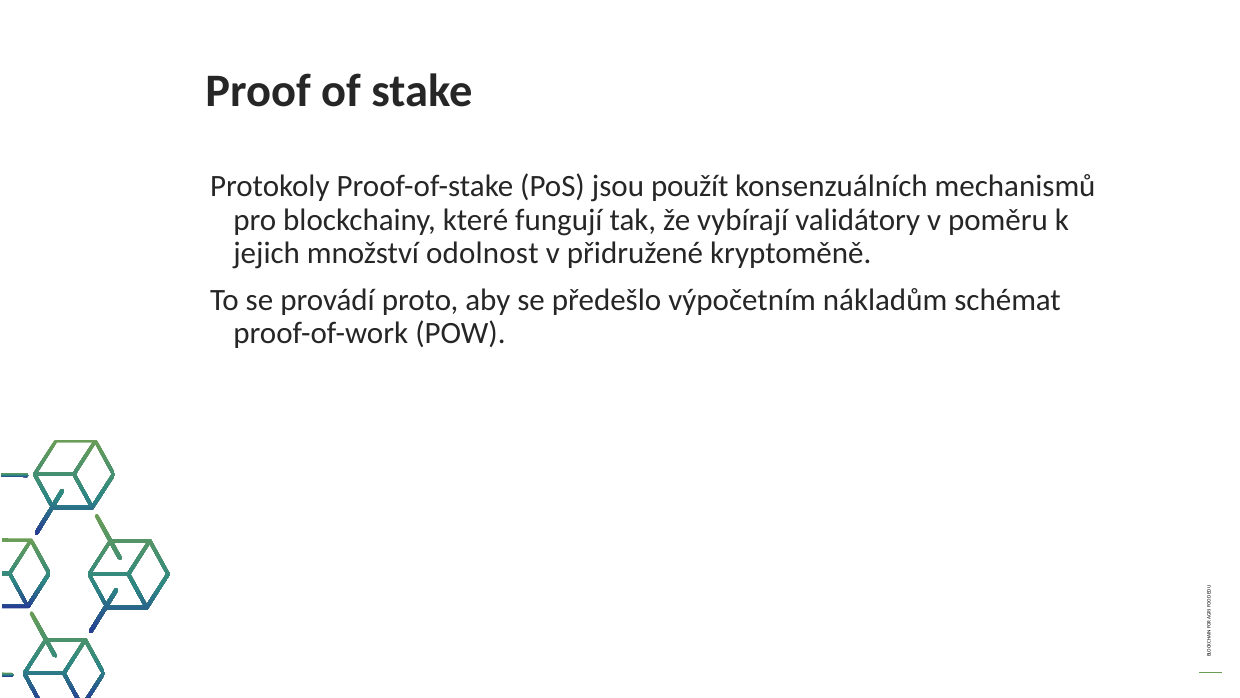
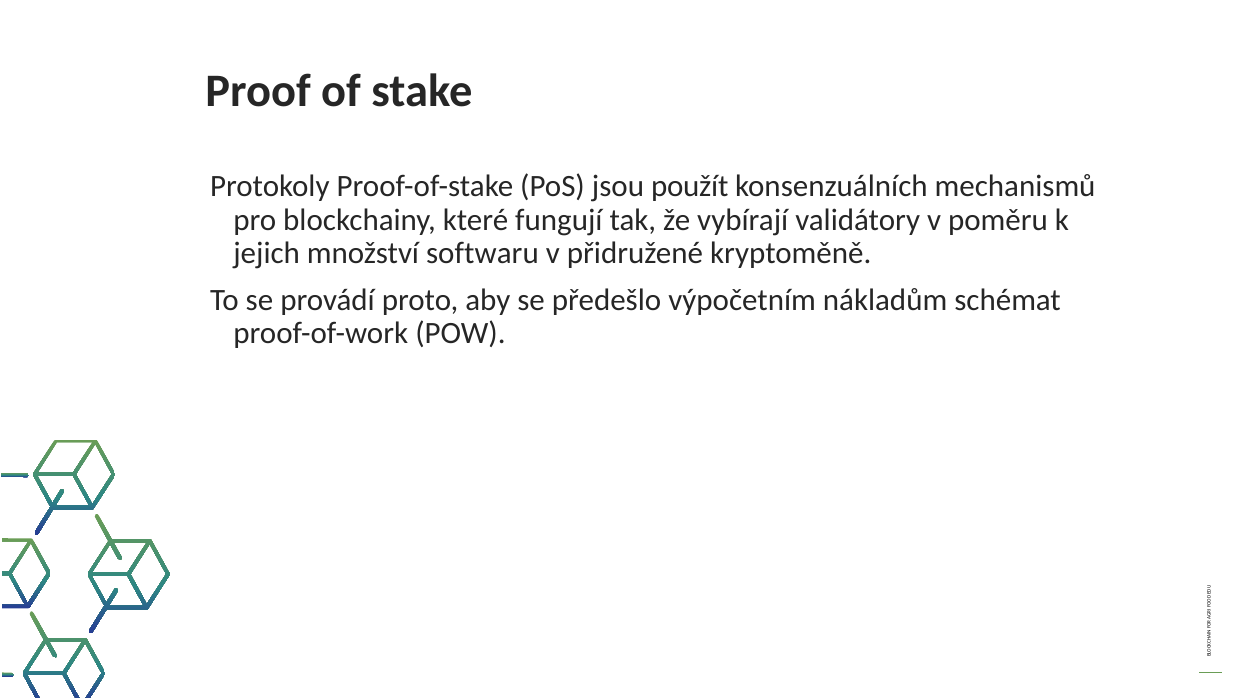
odolnost: odolnost -> softwaru
